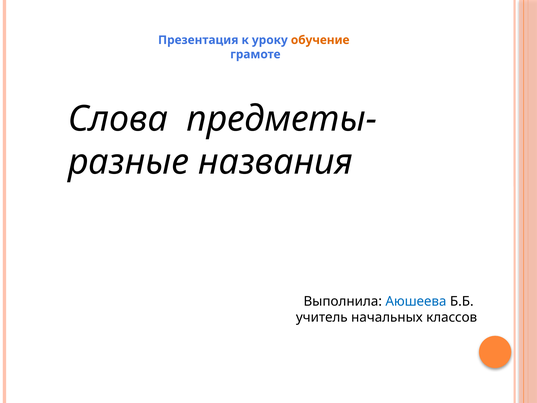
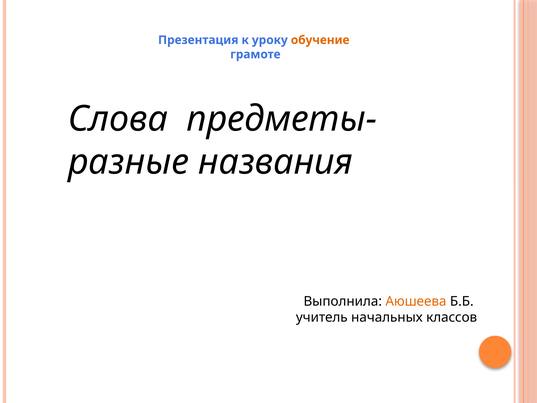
Аюшеева colour: blue -> orange
